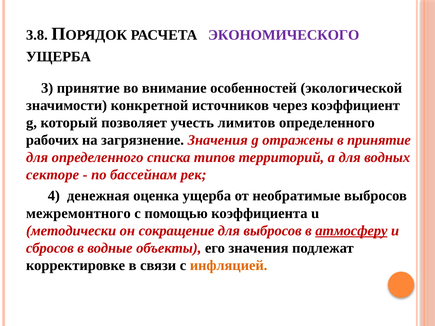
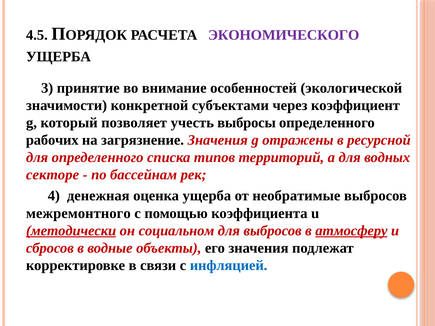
3.8: 3.8 -> 4.5
источников: источников -> субъектами
лимитов: лимитов -> выбросы
в принятие: принятие -> ресурсной
методически underline: none -> present
сокращение: сокращение -> социальном
инфляцией colour: orange -> blue
